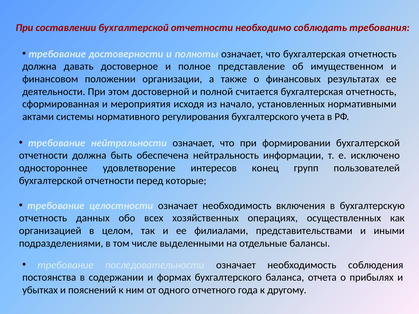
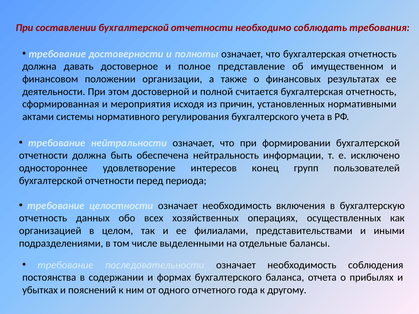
начало: начало -> причин
которые: которые -> периода
